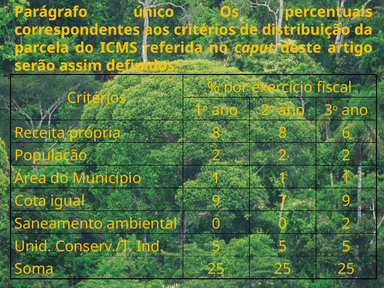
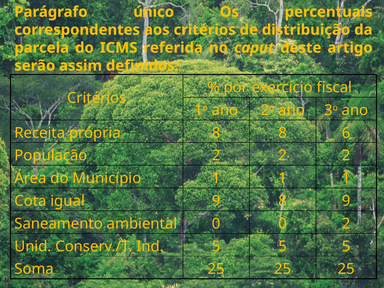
9 7: 7 -> 8
